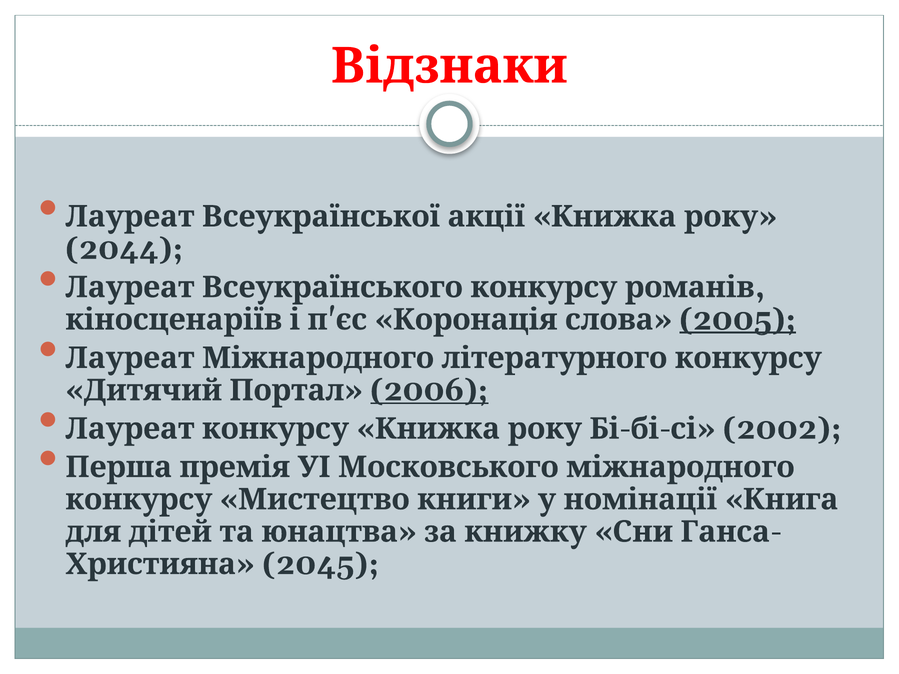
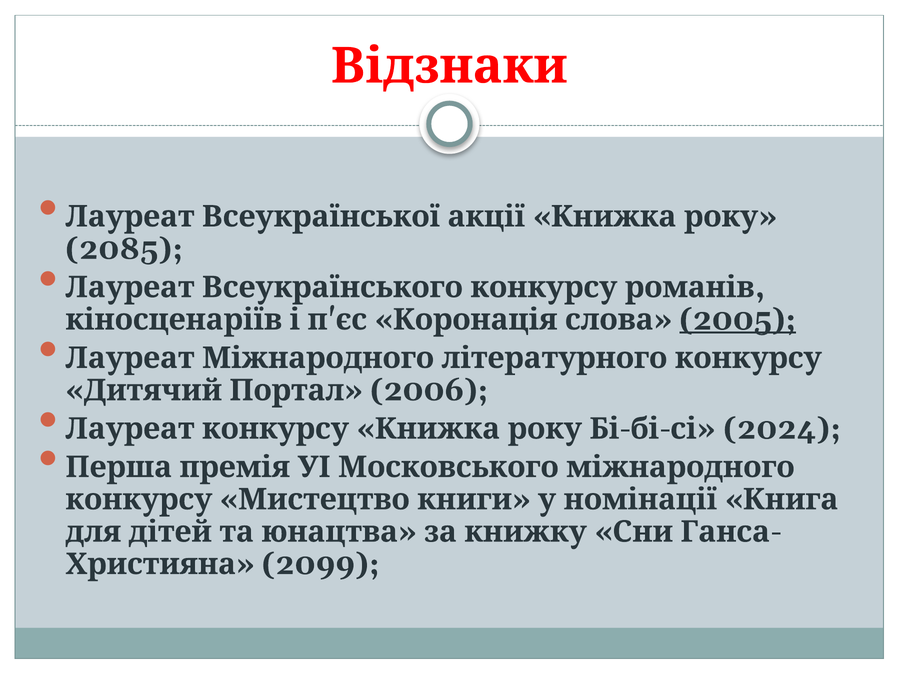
2044: 2044 -> 2085
2006 underline: present -> none
2002: 2002 -> 2024
2045: 2045 -> 2099
